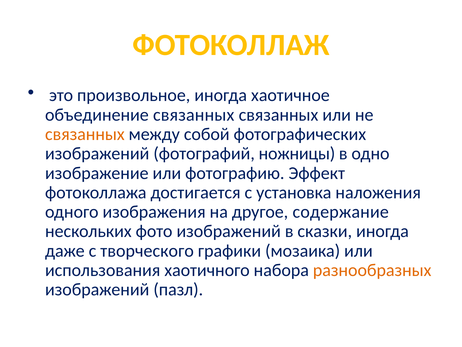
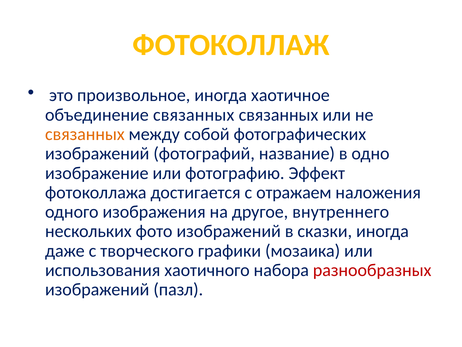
ножницы: ножницы -> название
установка: установка -> отражаем
содержание: содержание -> внутреннего
разнообразных colour: orange -> red
